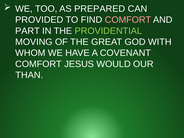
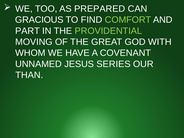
PROVIDED: PROVIDED -> GRACIOUS
COMFORT at (128, 20) colour: pink -> light green
COMFORT at (39, 64): COMFORT -> UNNAMED
WOULD: WOULD -> SERIES
